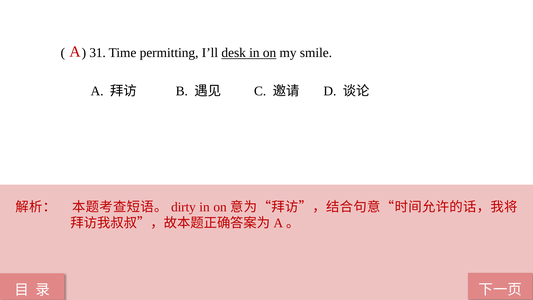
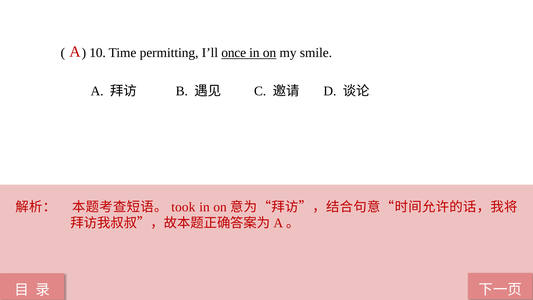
31: 31 -> 10
desk: desk -> once
dirty: dirty -> took
